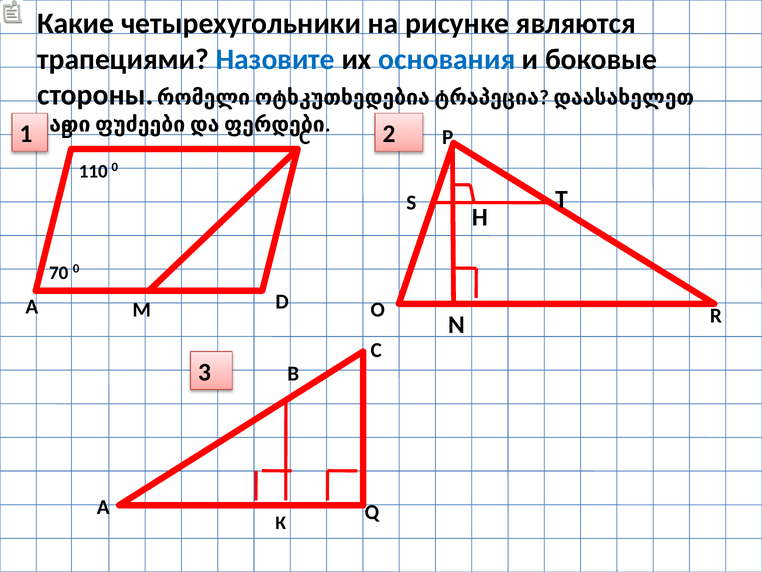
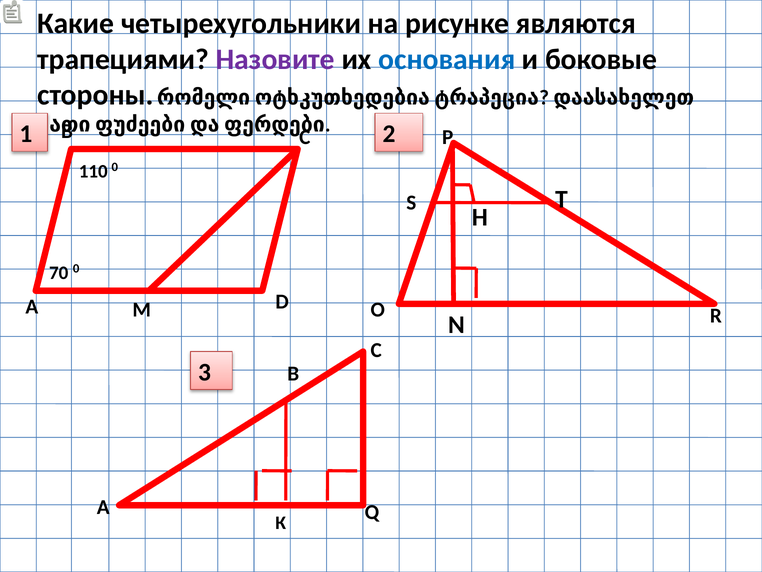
Назовите colour: blue -> purple
